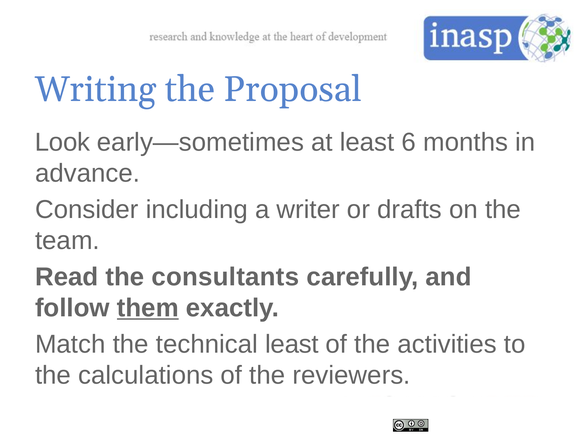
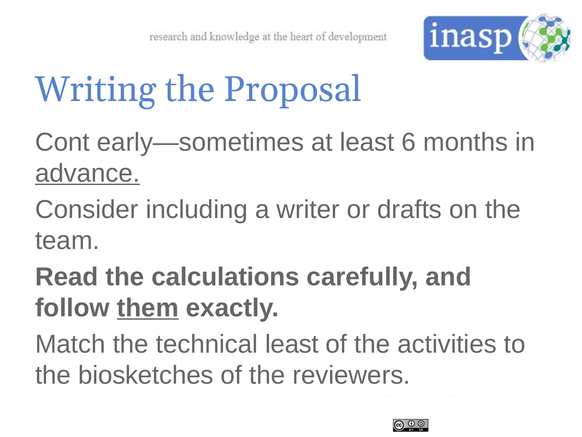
Look: Look -> Cont
advance underline: none -> present
consultants: consultants -> calculations
calculations: calculations -> biosketches
